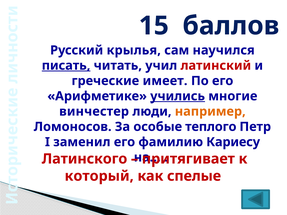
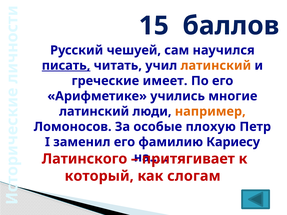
крылья: крылья -> чешуей
латинский at (216, 66) colour: red -> orange
учились underline: present -> none
винчестер at (94, 112): винчестер -> латинский
теплого: теплого -> плохую
спелые: спелые -> слогам
